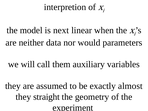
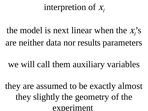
would: would -> results
straight: straight -> slightly
